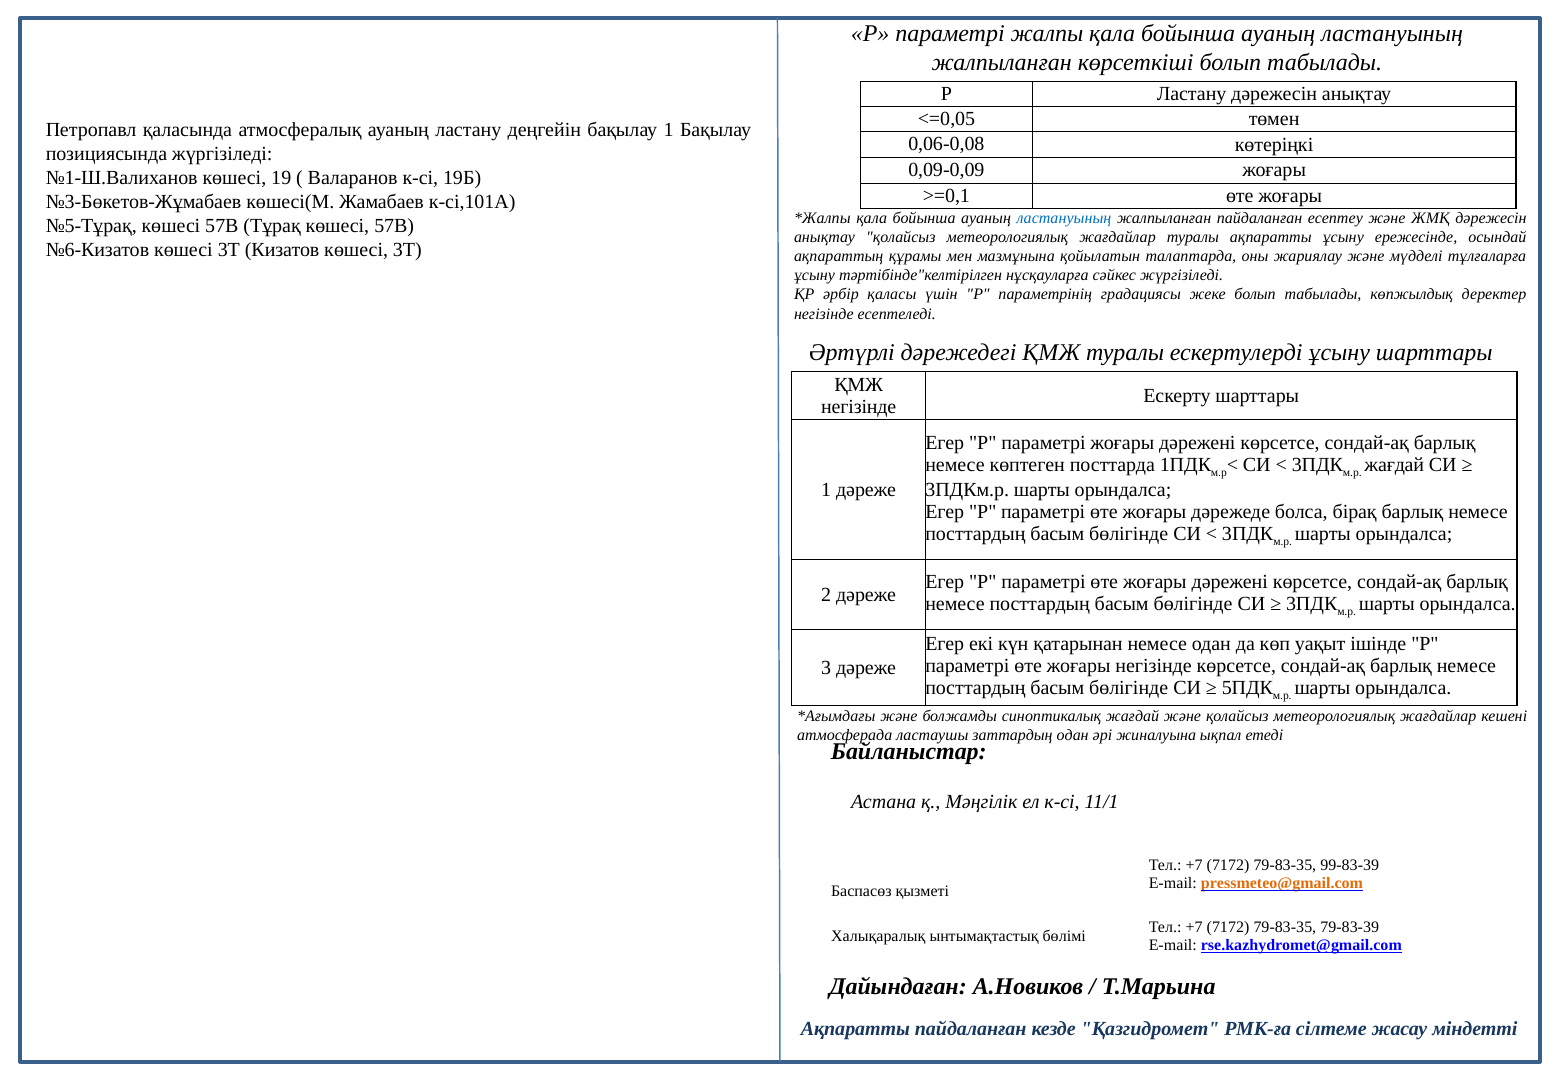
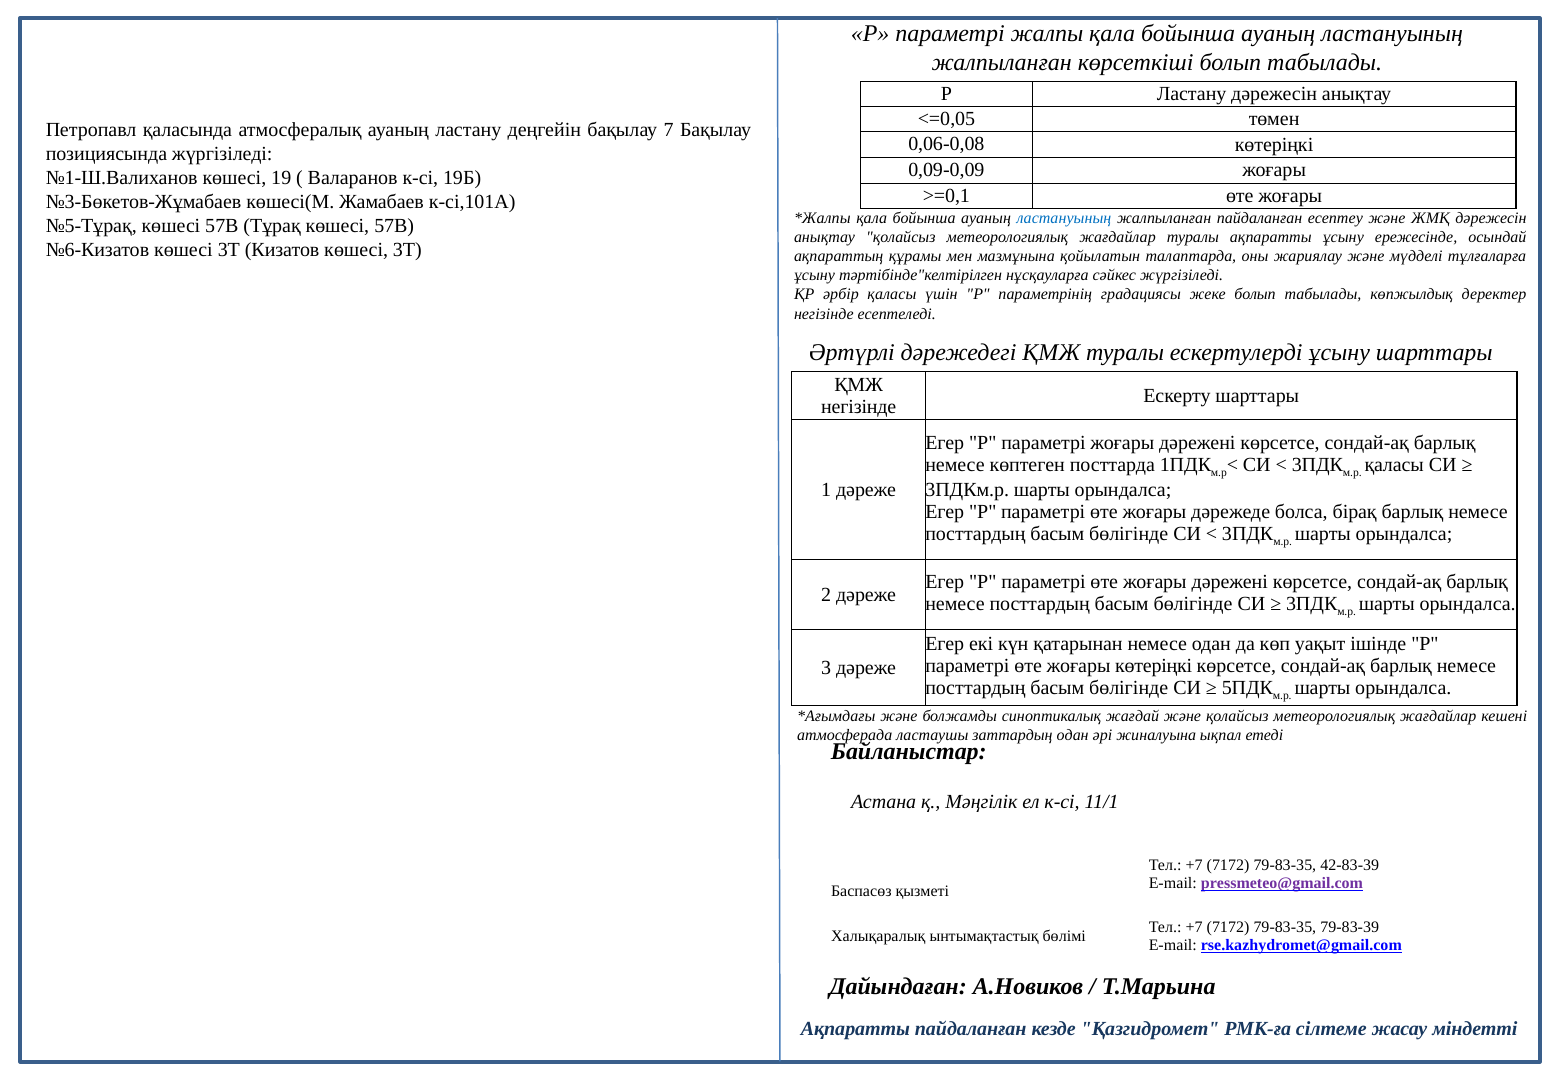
бақылау 1: 1 -> 7
жағдай at (1394, 465): жағдай -> қаласы
жоғары негізінде: негізінде -> көтеріңкі
99-83-39: 99-83-39 -> 42-83-39
pressmeteo@gmail.com colour: orange -> purple
